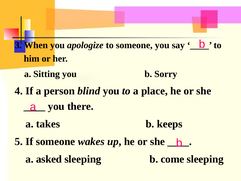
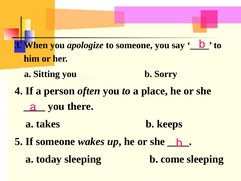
blind: blind -> often
asked: asked -> today
